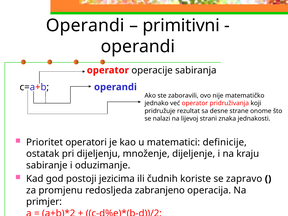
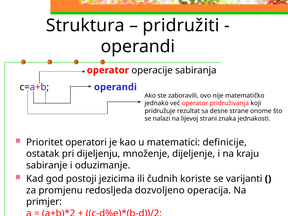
Operandi at (85, 25): Operandi -> Struktura
primitivni: primitivni -> pridružiti
zapravo: zapravo -> varijanti
zabranjeno: zabranjeno -> dozvoljeno
